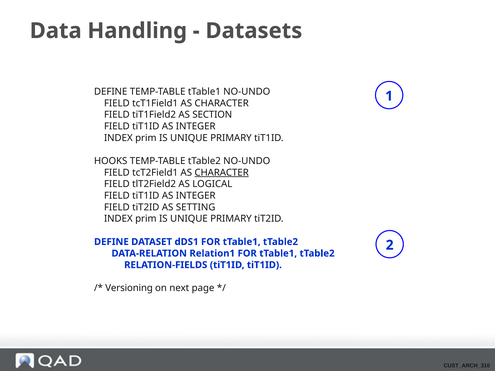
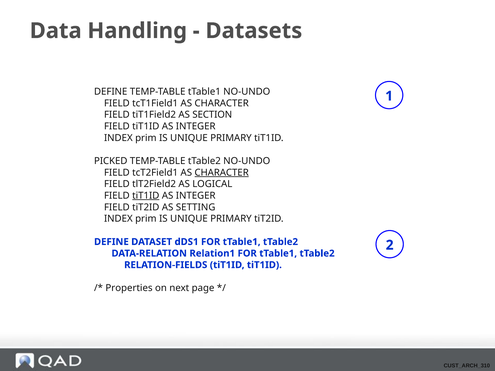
HOOKS: HOOKS -> PICKED
tiT1ID at (146, 196) underline: none -> present
Versioning: Versioning -> Properties
